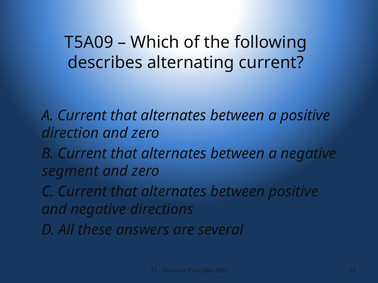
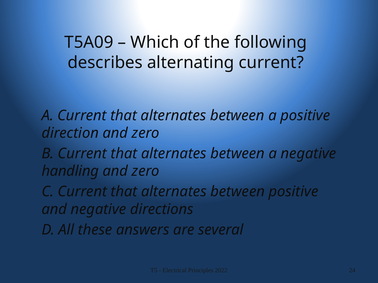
segment: segment -> handling
